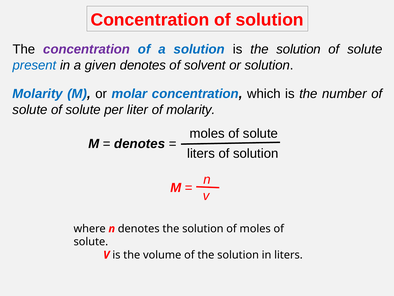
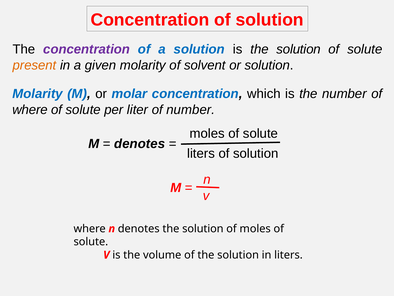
present colour: blue -> orange
given denotes: denotes -> molarity
solute at (30, 109): solute -> where
of molarity: molarity -> number
